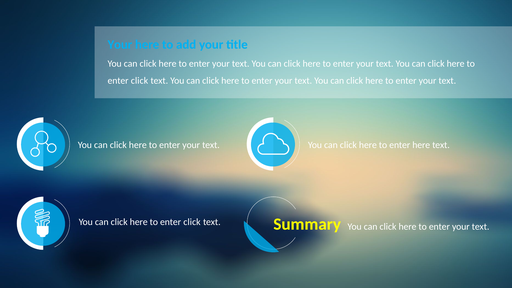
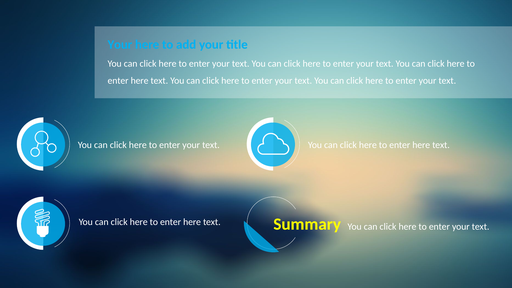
click at (139, 81): click -> here
click at (192, 222): click -> here
